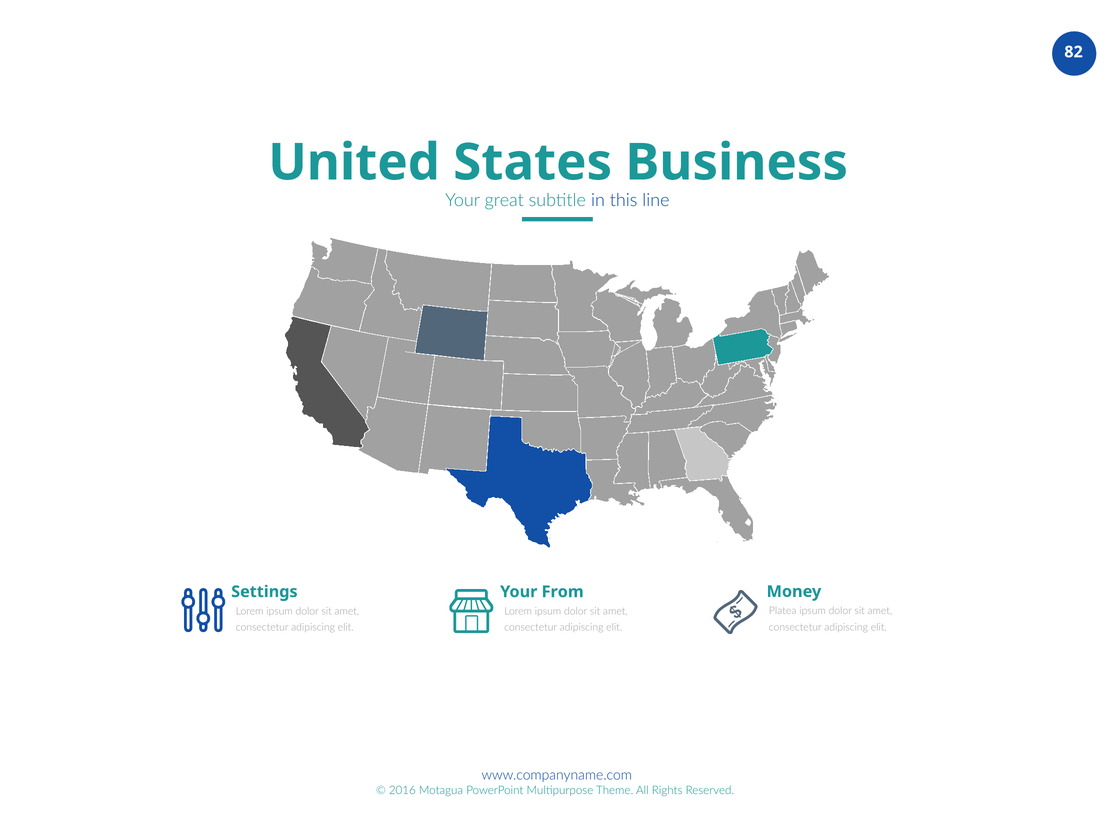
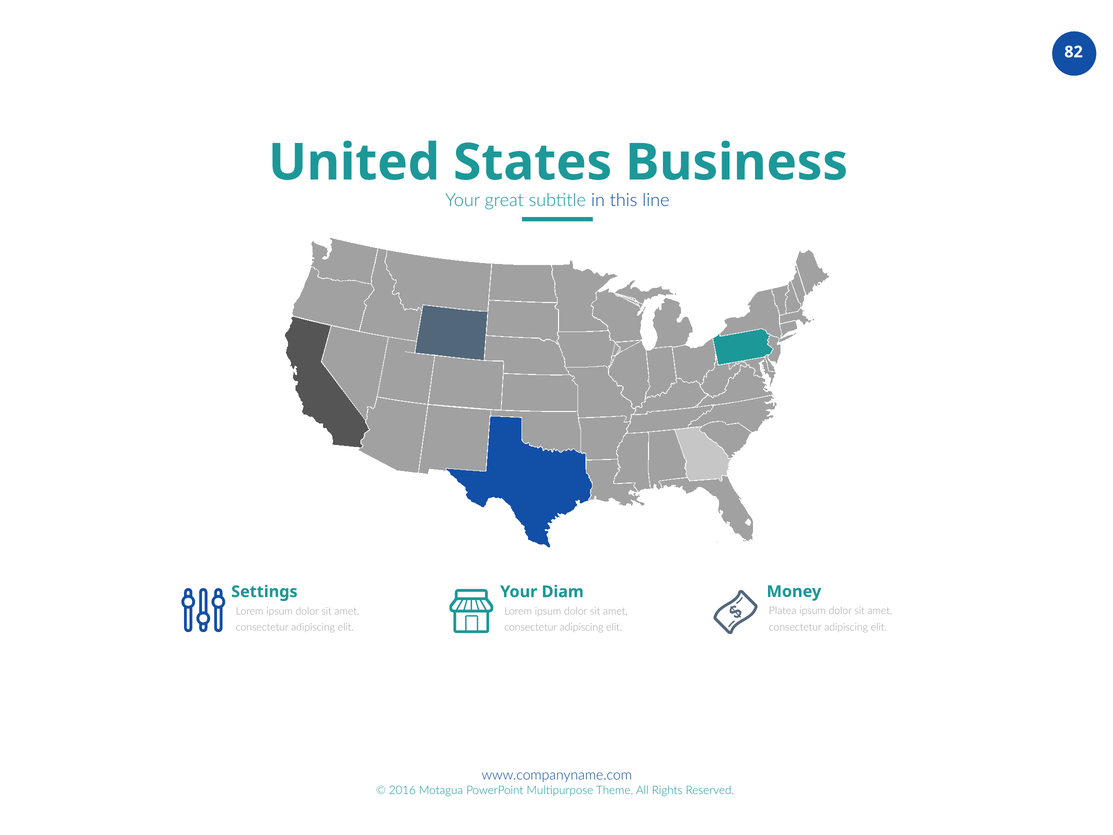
From: From -> Diam
